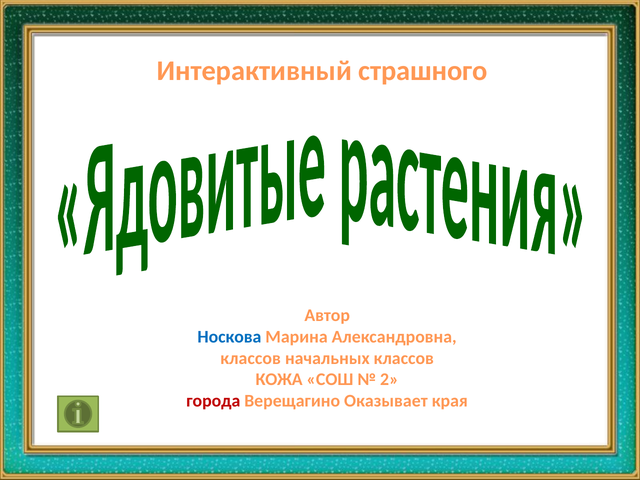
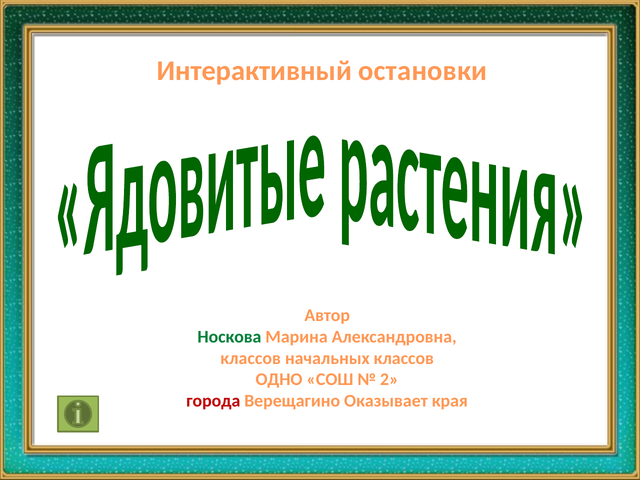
страшного: страшного -> остановки
Носкова colour: blue -> green
КОЖА: КОЖА -> ОДНО
